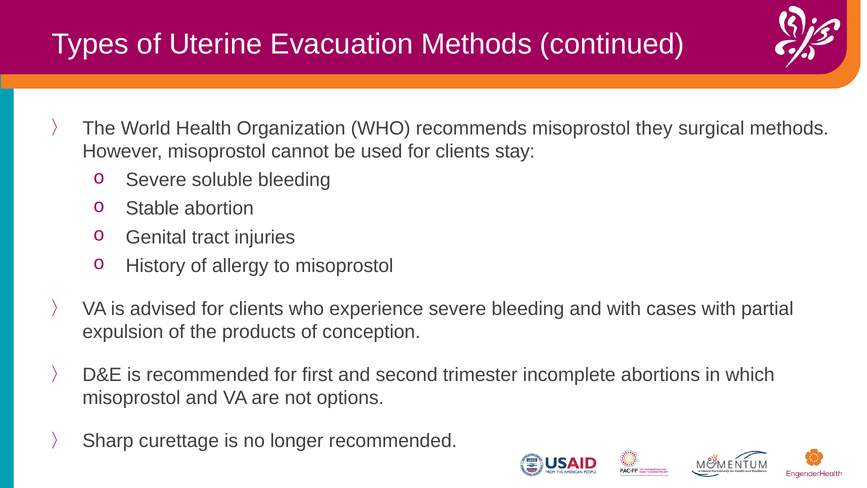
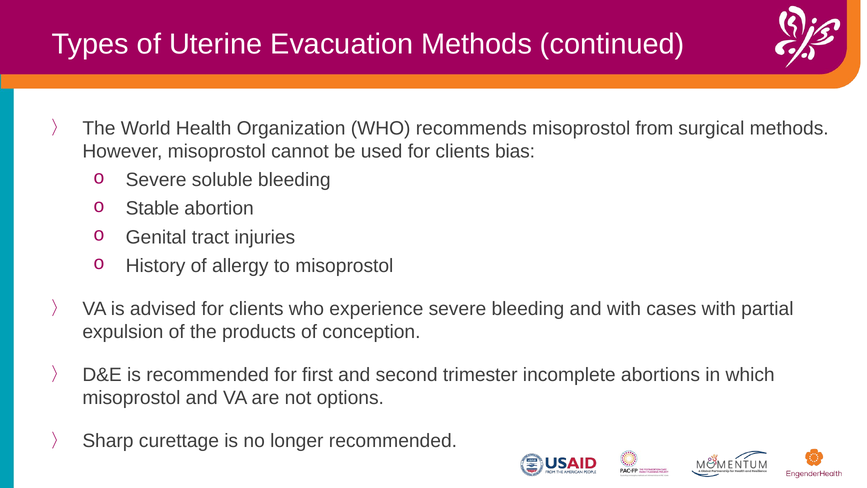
they: they -> from
stay: stay -> bias
